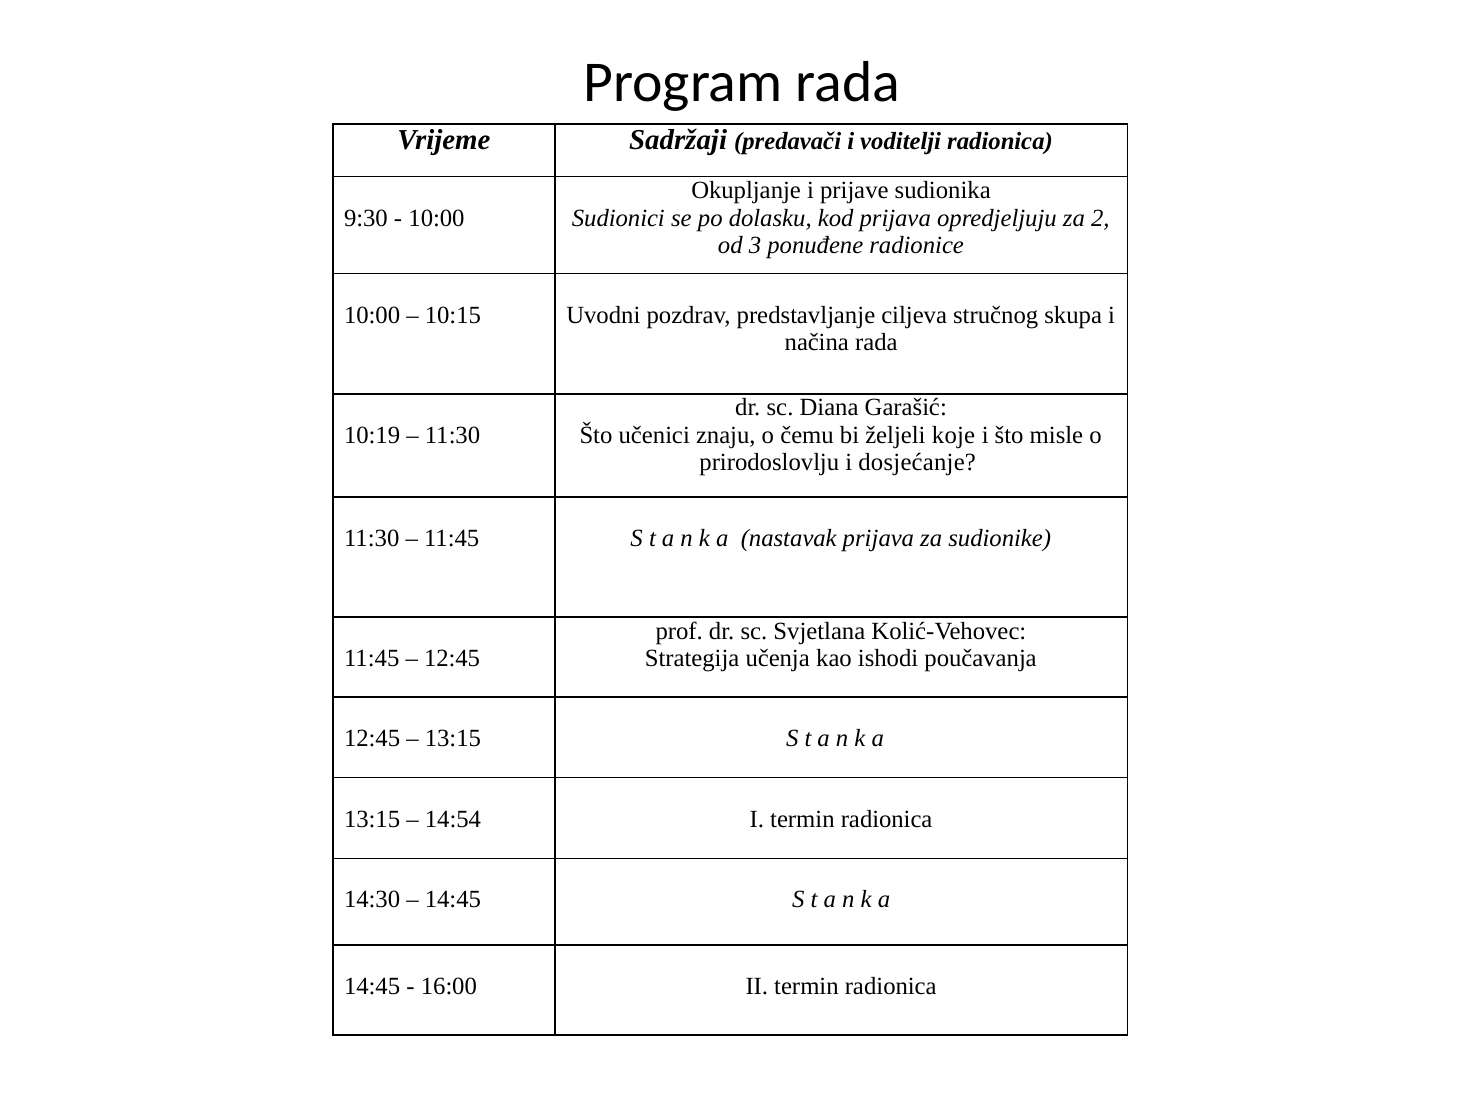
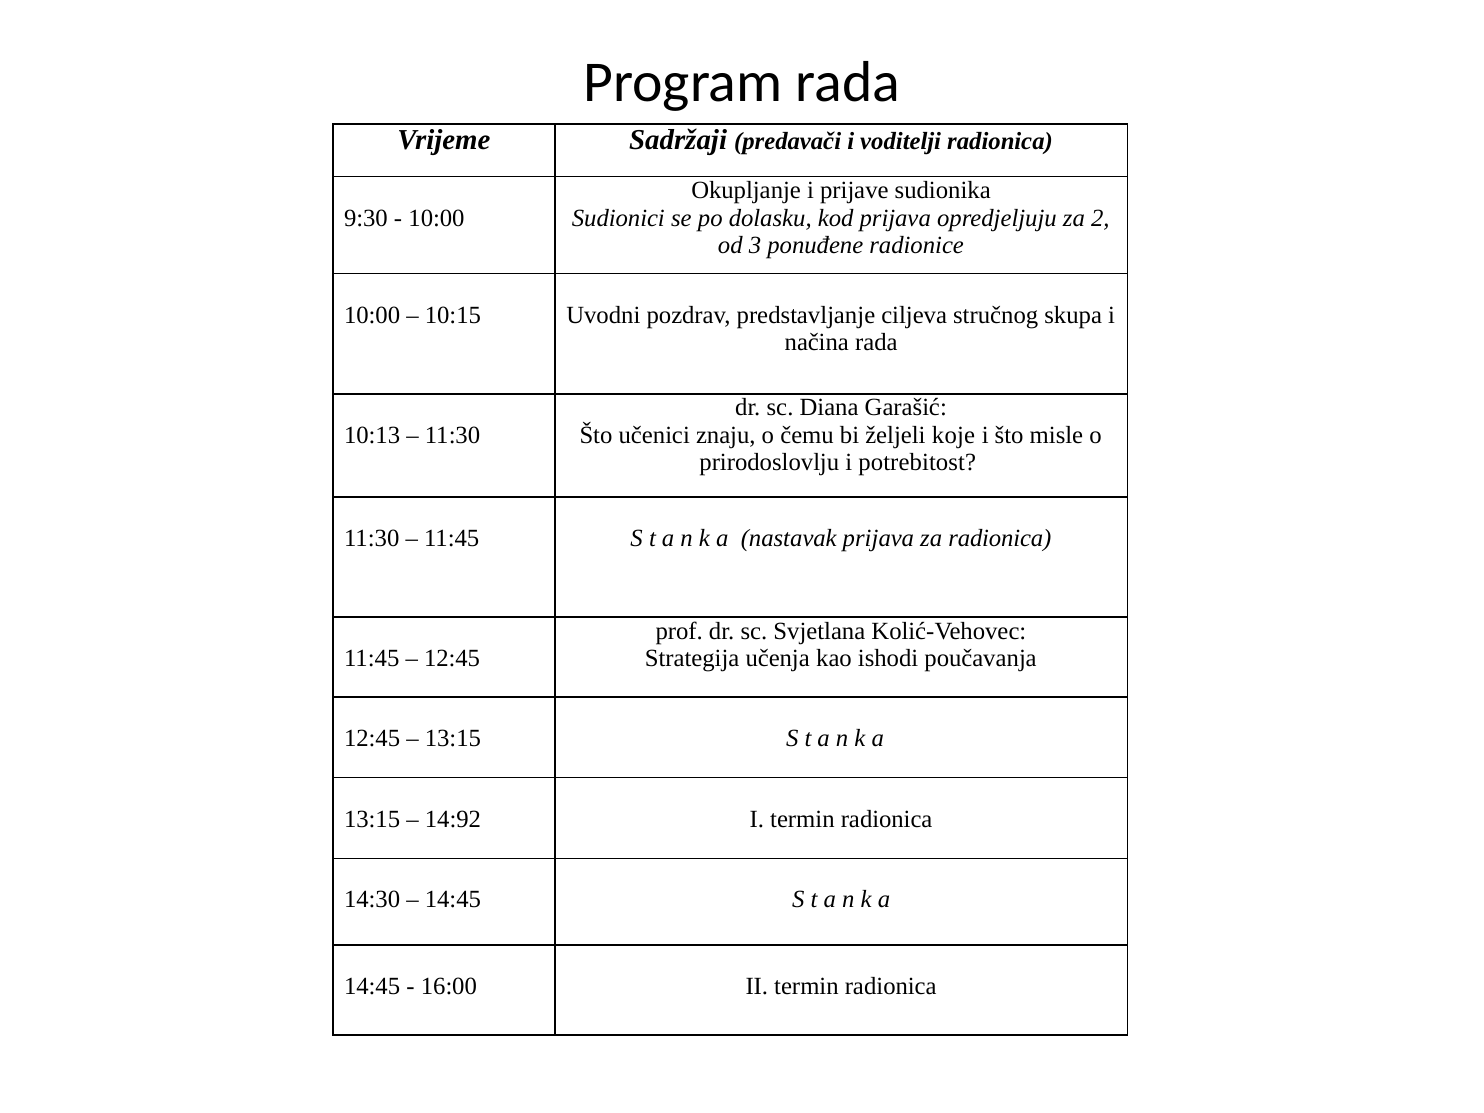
10:19: 10:19 -> 10:13
dosjećanje: dosjećanje -> potrebitost
za sudionike: sudionike -> radionica
14:54: 14:54 -> 14:92
